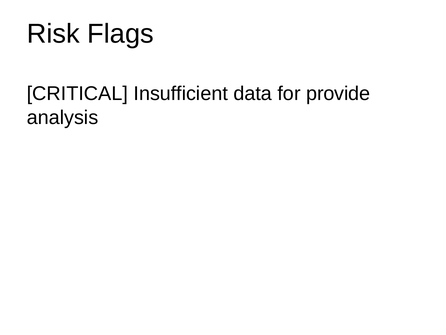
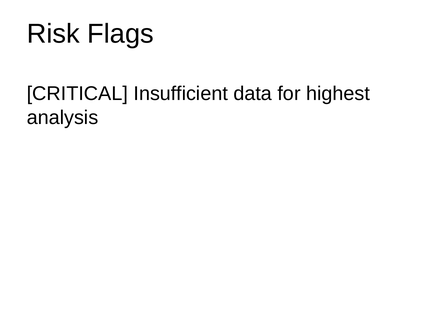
provide: provide -> highest
